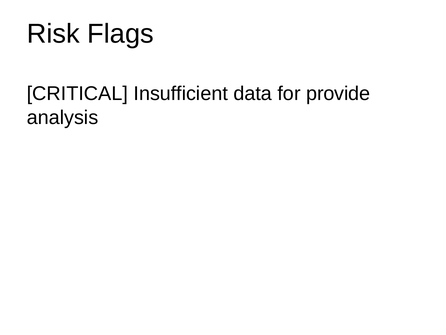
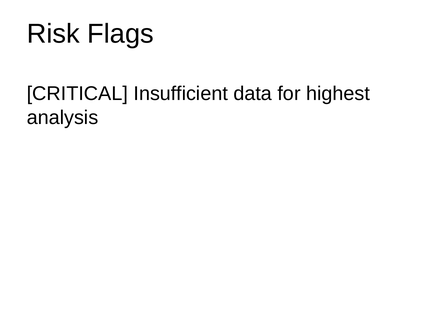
provide: provide -> highest
